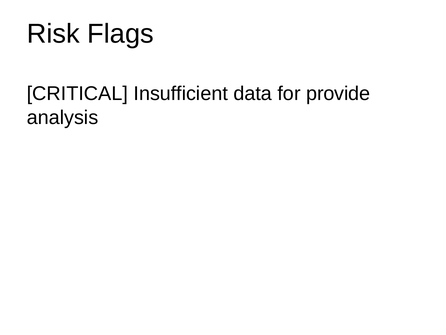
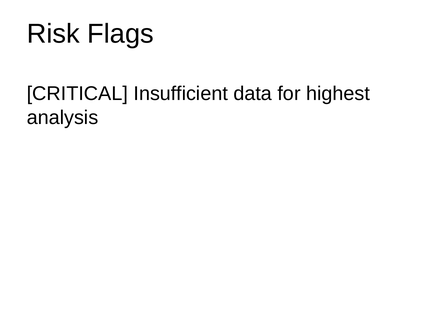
provide: provide -> highest
